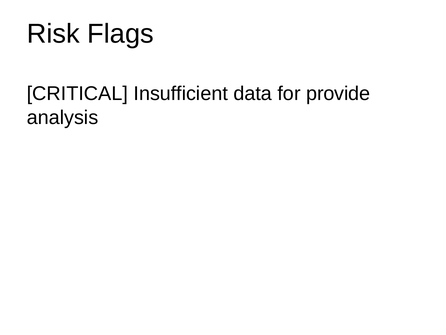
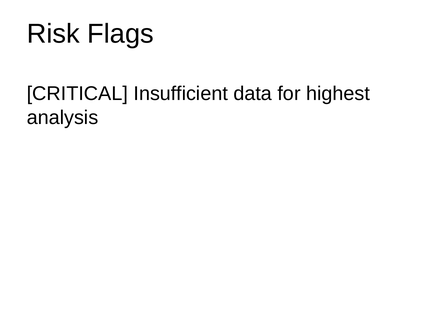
provide: provide -> highest
